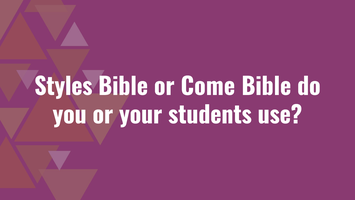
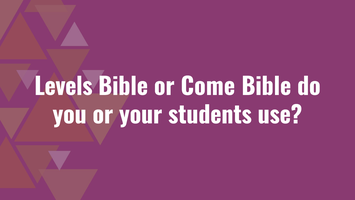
Styles: Styles -> Levels
